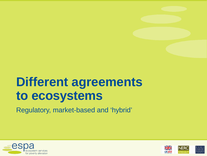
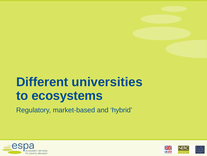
agreements: agreements -> universities
